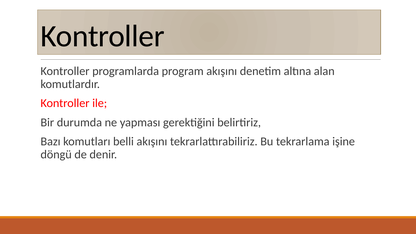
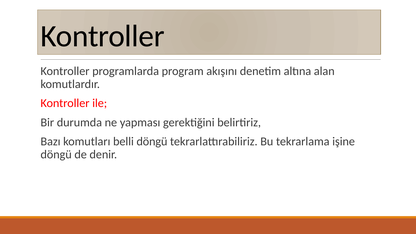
belli akışını: akışını -> döngü
